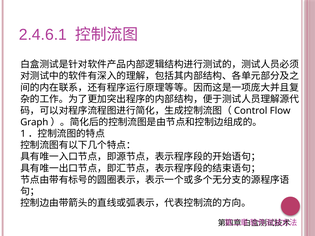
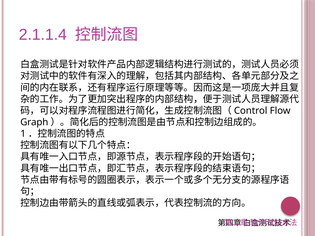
2.4.6.1: 2.4.6.1 -> 2.1.1.4
